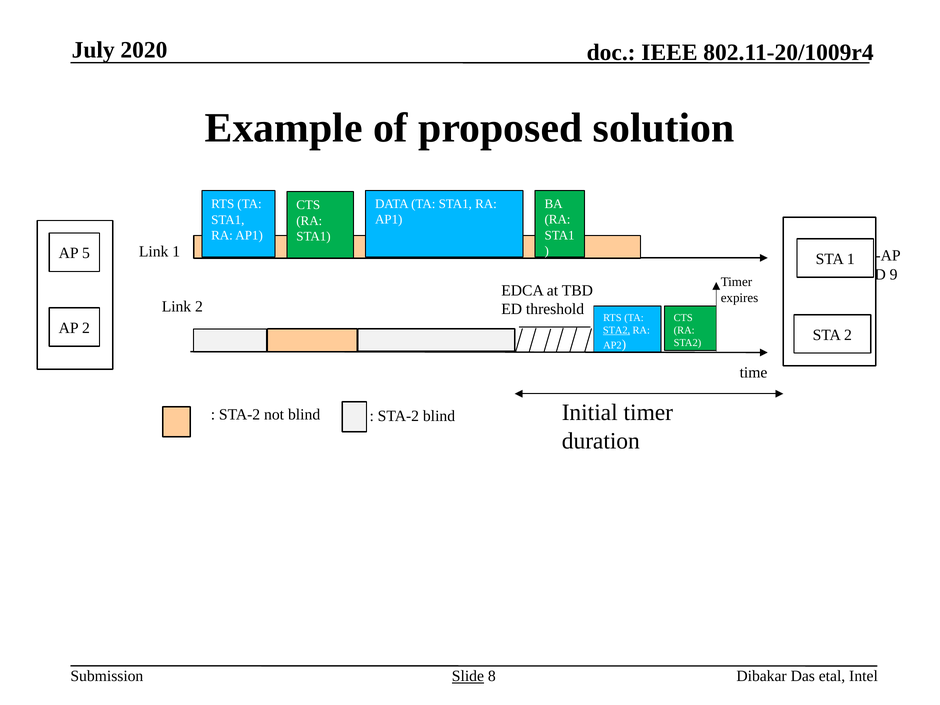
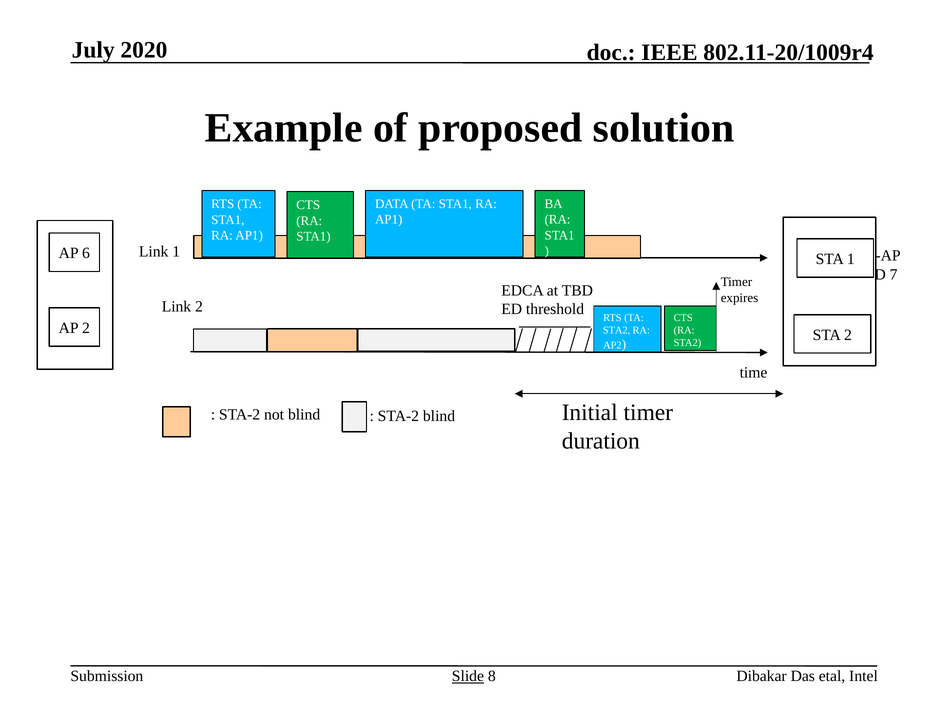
5: 5 -> 6
9: 9 -> 7
STA2 at (617, 330) underline: present -> none
